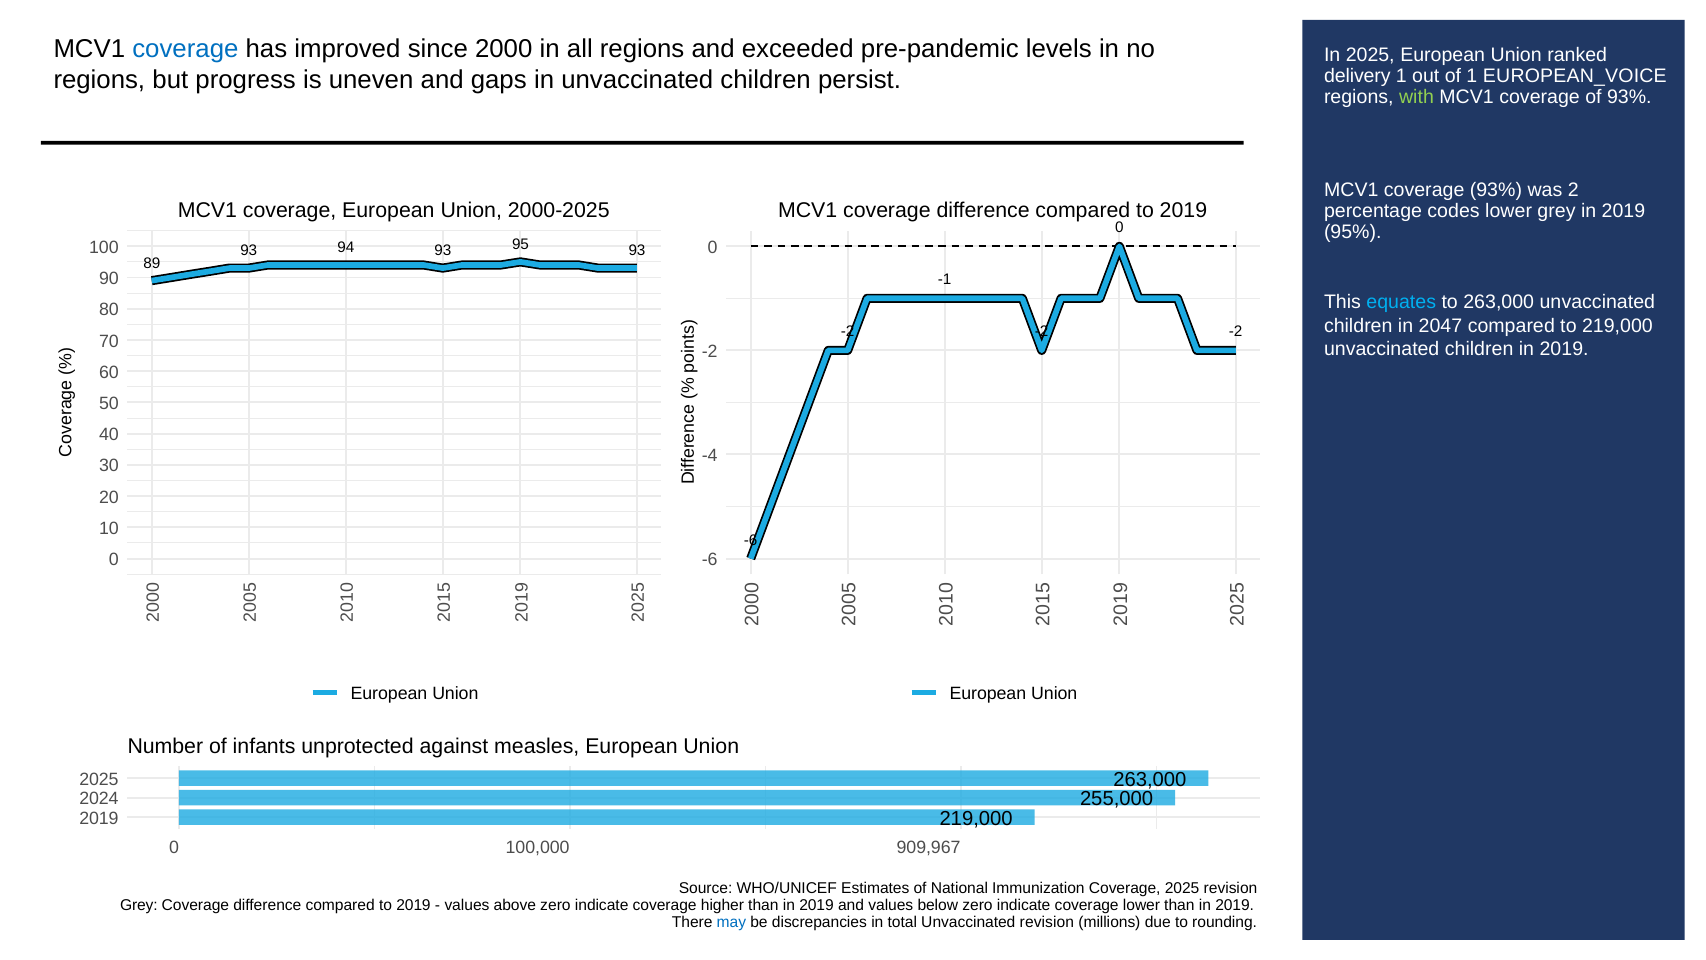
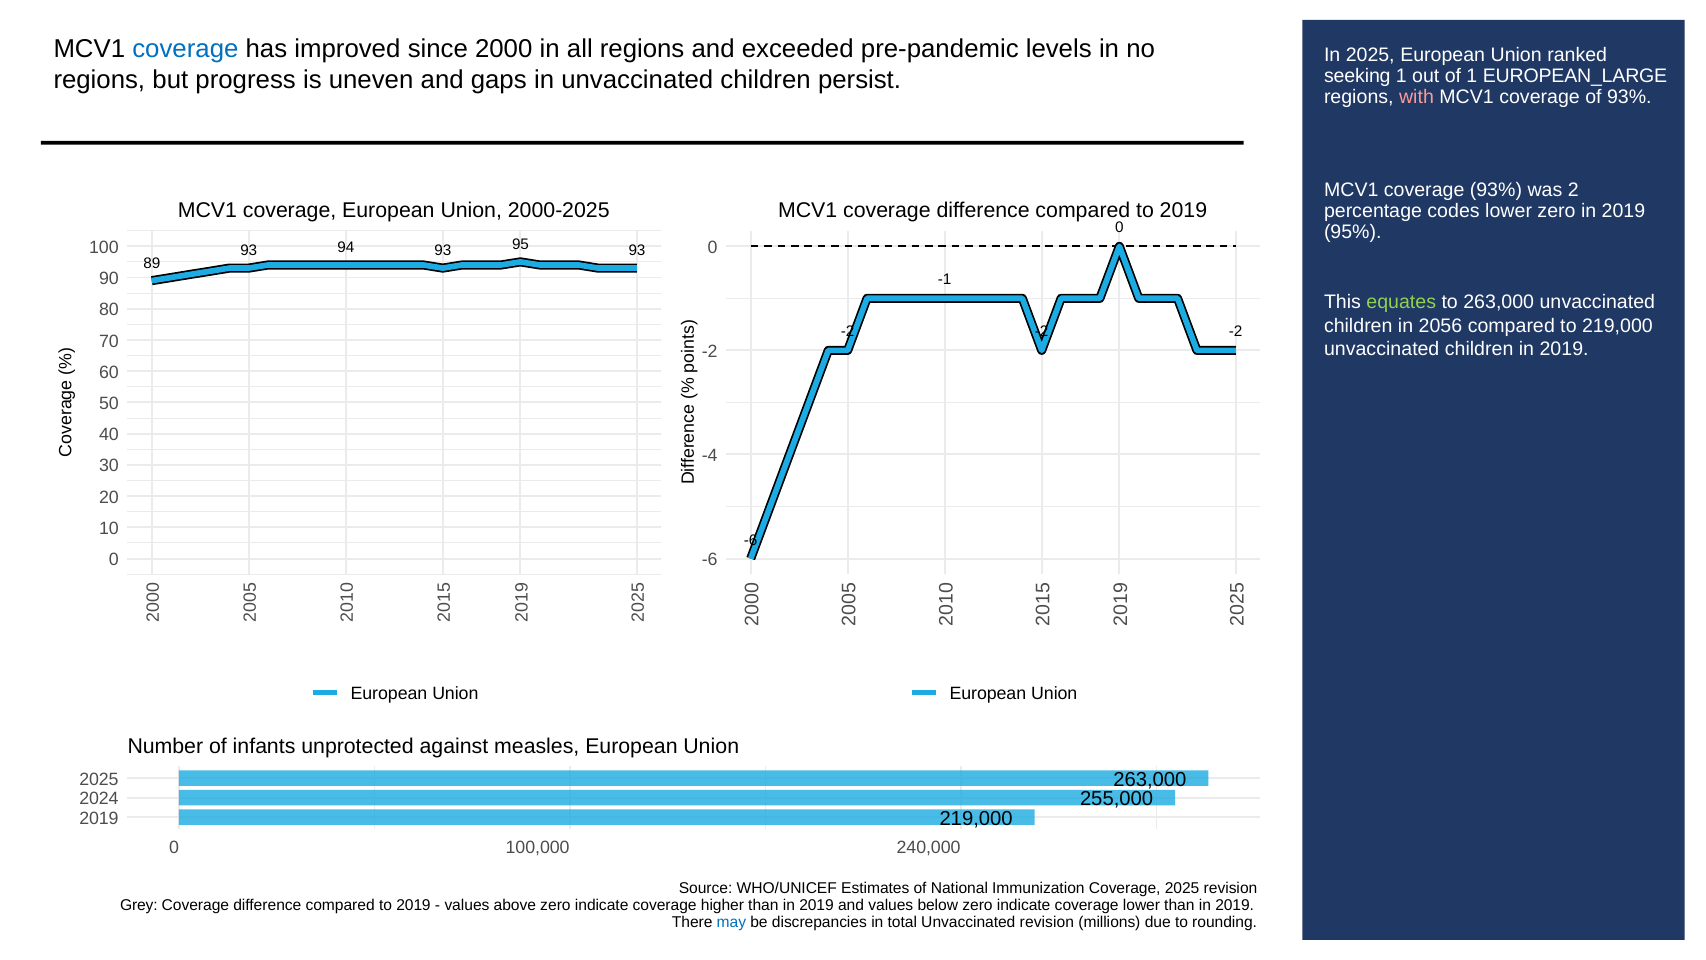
delivery: delivery -> seeking
EUROPEAN_VOICE: EUROPEAN_VOICE -> EUROPEAN_LARGE
with colour: light green -> pink
lower grey: grey -> zero
equates colour: light blue -> light green
2047: 2047 -> 2056
909,967: 909,967 -> 240,000
